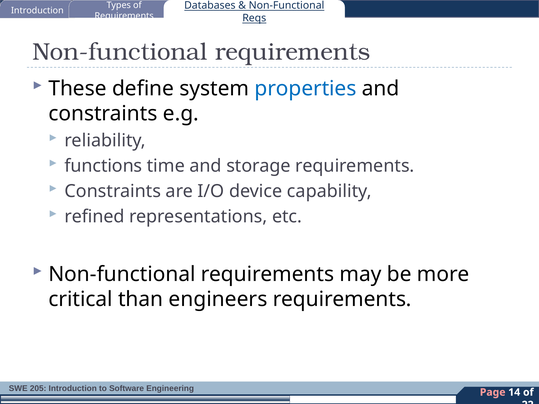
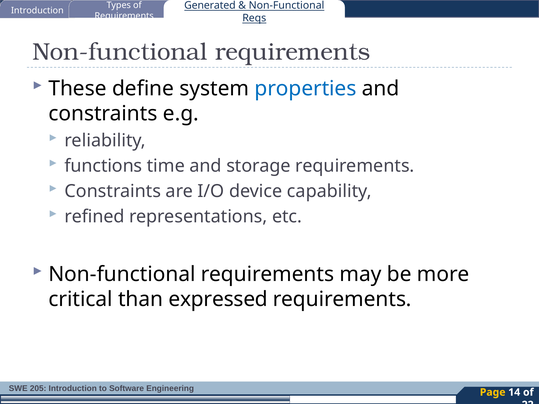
Databases: Databases -> Generated
engineers: engineers -> expressed
Page colour: pink -> yellow
